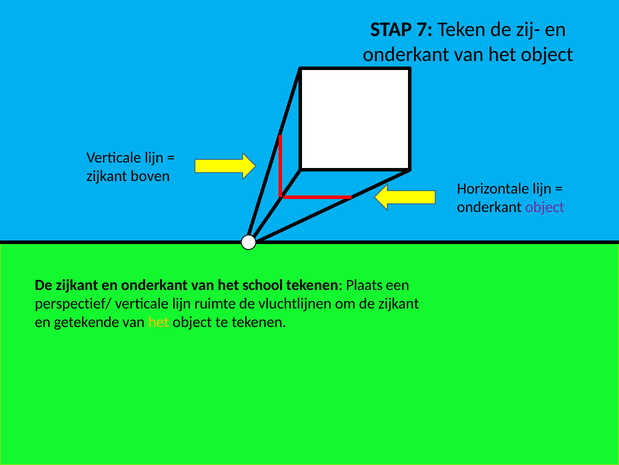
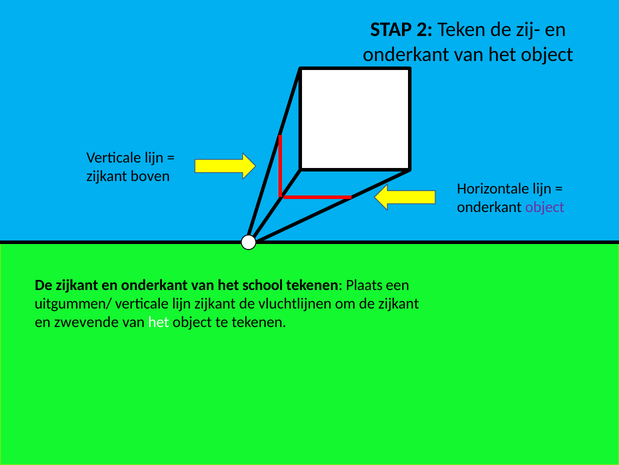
7: 7 -> 2
perspectief/: perspectief/ -> uitgummen/
lijn ruimte: ruimte -> zijkant
getekende: getekende -> zwevende
het at (159, 322) colour: yellow -> white
